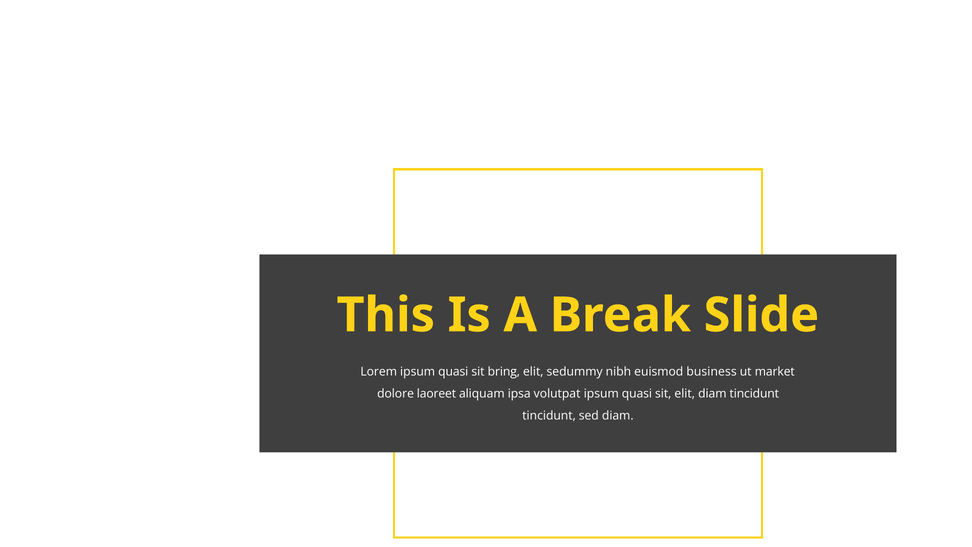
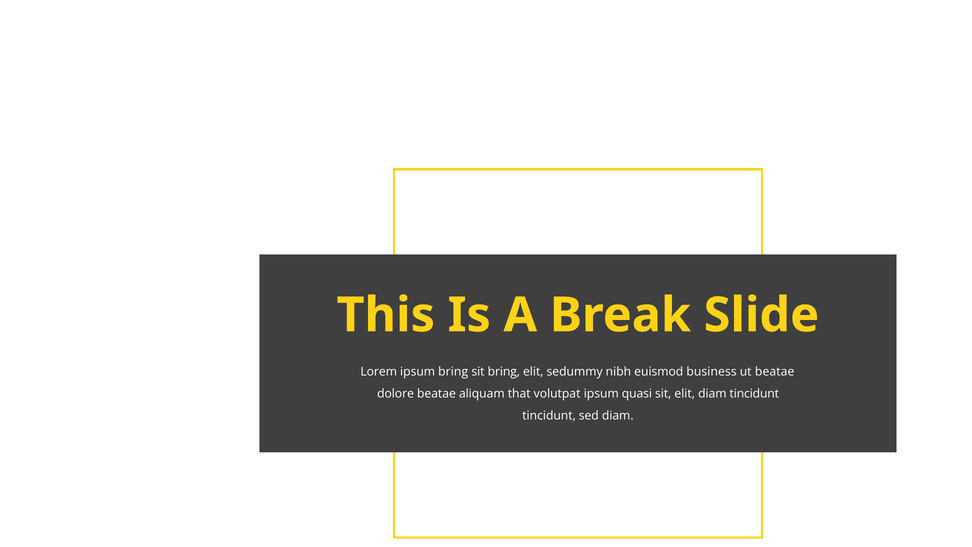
Lorem ipsum quasi: quasi -> bring
ut market: market -> beatae
dolore laoreet: laoreet -> beatae
ipsa: ipsa -> that
